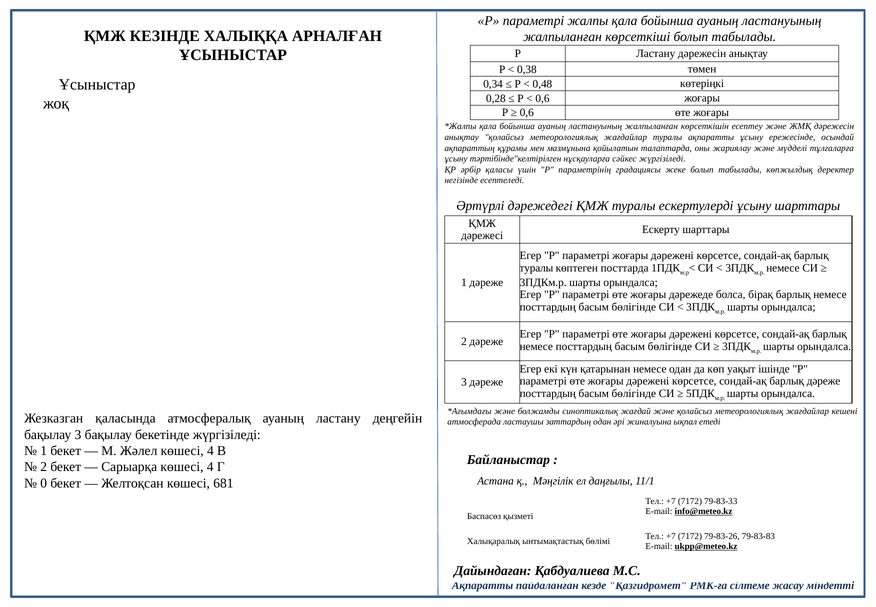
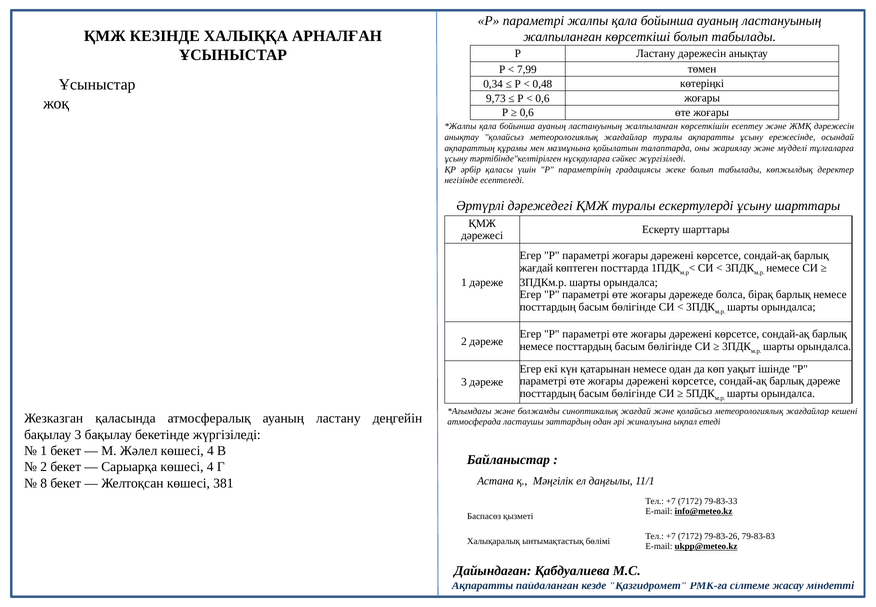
0,38: 0,38 -> 7,99
0,28: 0,28 -> 9,73
туралы at (536, 268): туралы -> жағдай
0: 0 -> 8
681: 681 -> 381
